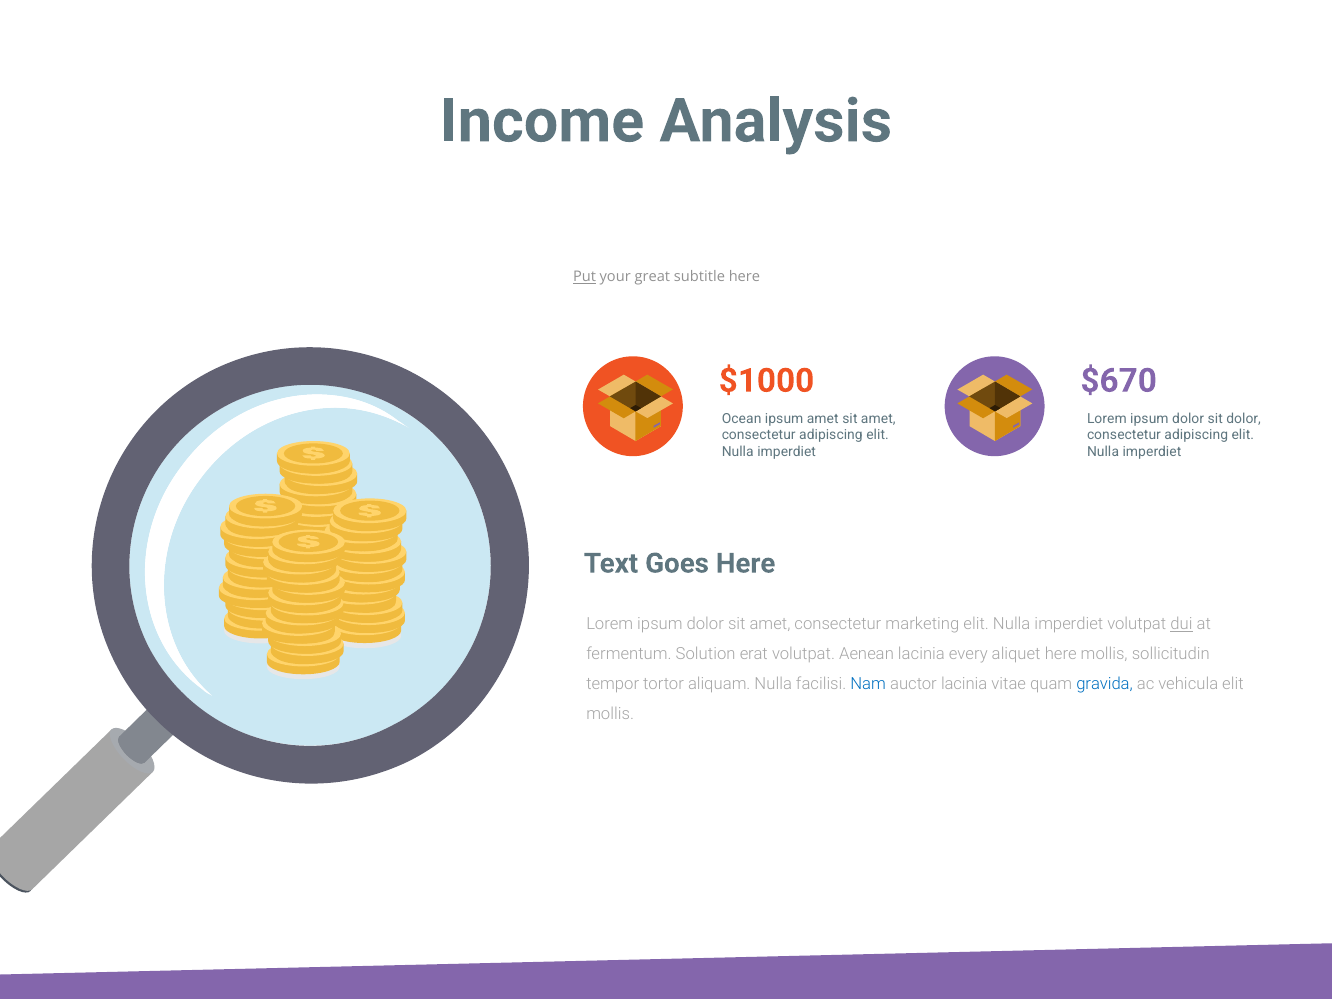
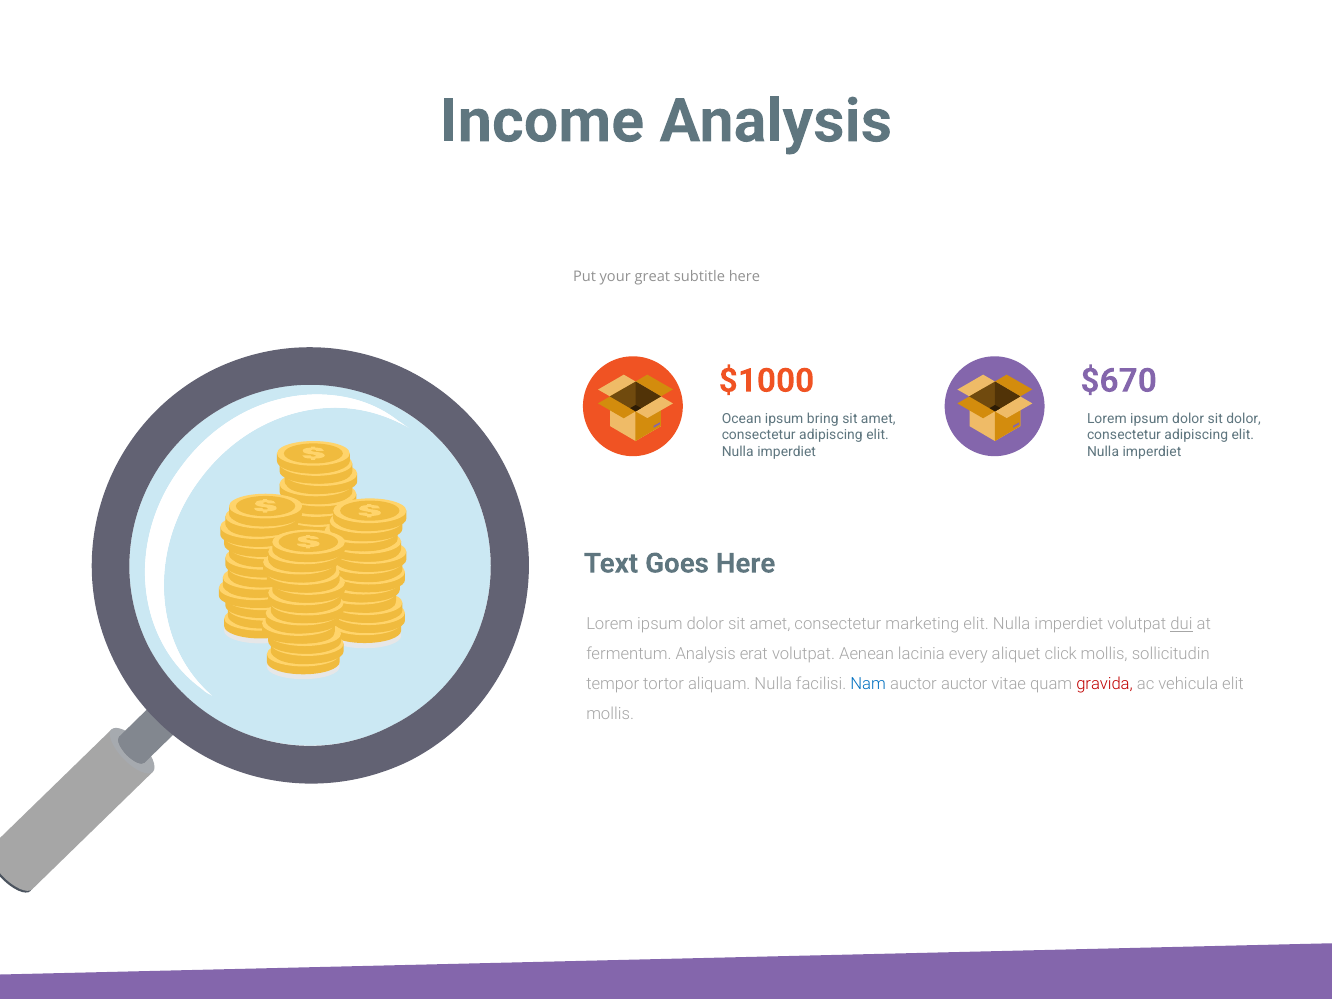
Put underline: present -> none
ipsum amet: amet -> bring
fermentum Solution: Solution -> Analysis
aliquet here: here -> click
auctor lacinia: lacinia -> auctor
gravida colour: blue -> red
